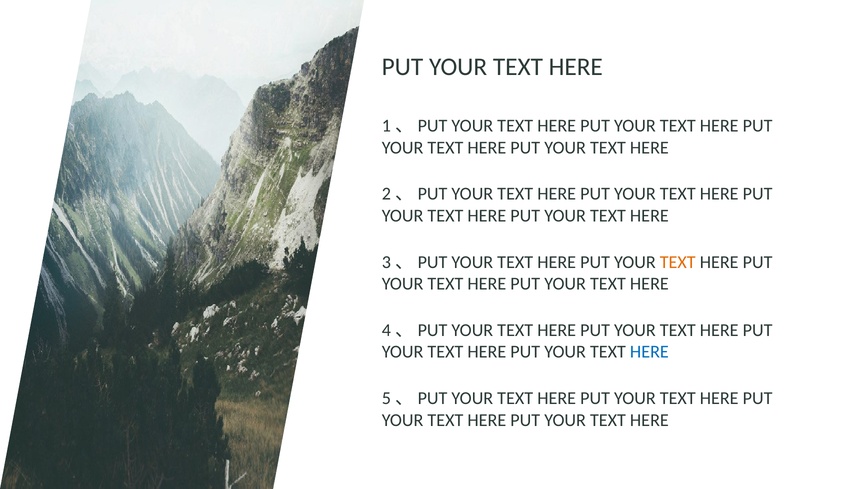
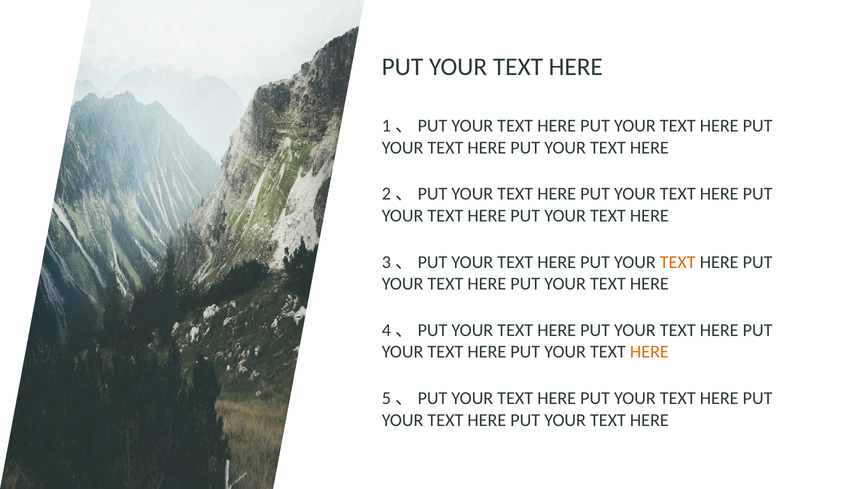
HERE at (649, 351) colour: blue -> orange
